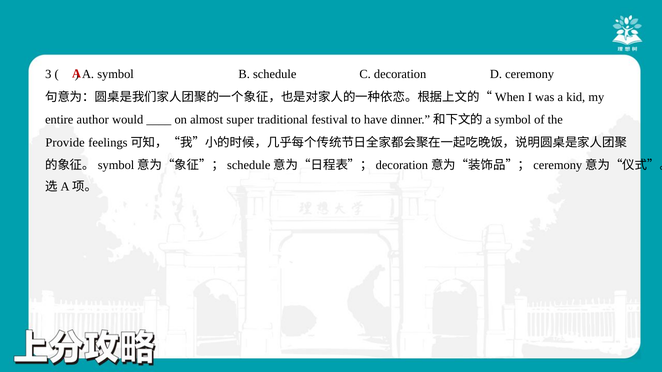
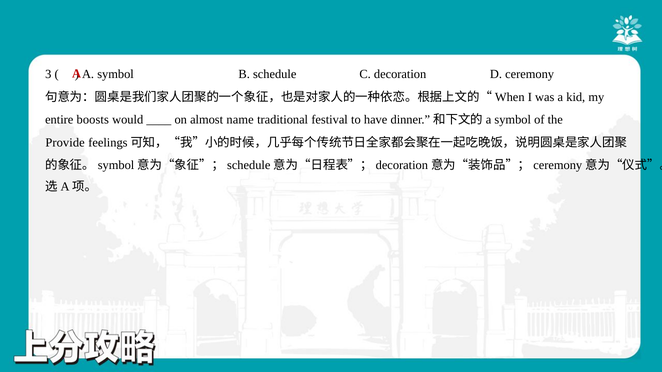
author: author -> boosts
super: super -> name
